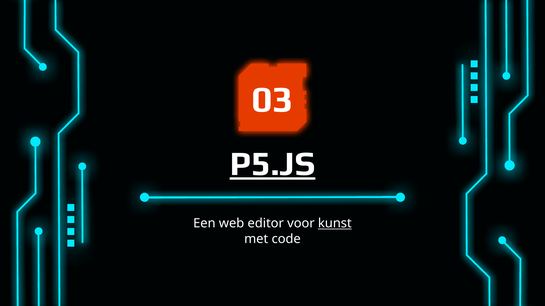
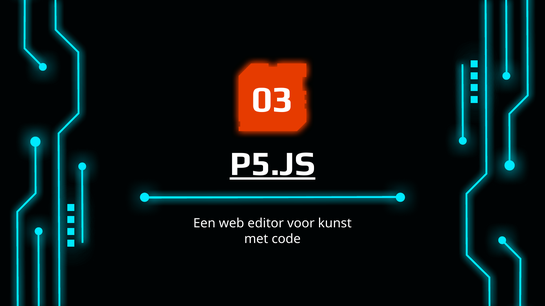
kunst underline: present -> none
